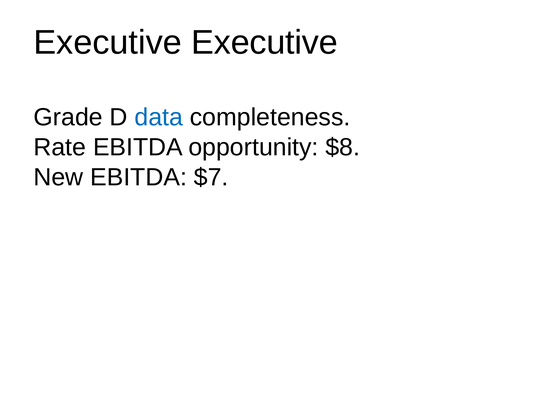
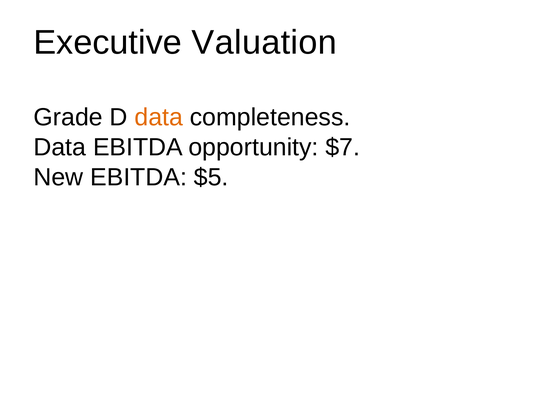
Executive Executive: Executive -> Valuation
data at (159, 117) colour: blue -> orange
Rate at (60, 147): Rate -> Data
$8: $8 -> $7
$7: $7 -> $5
